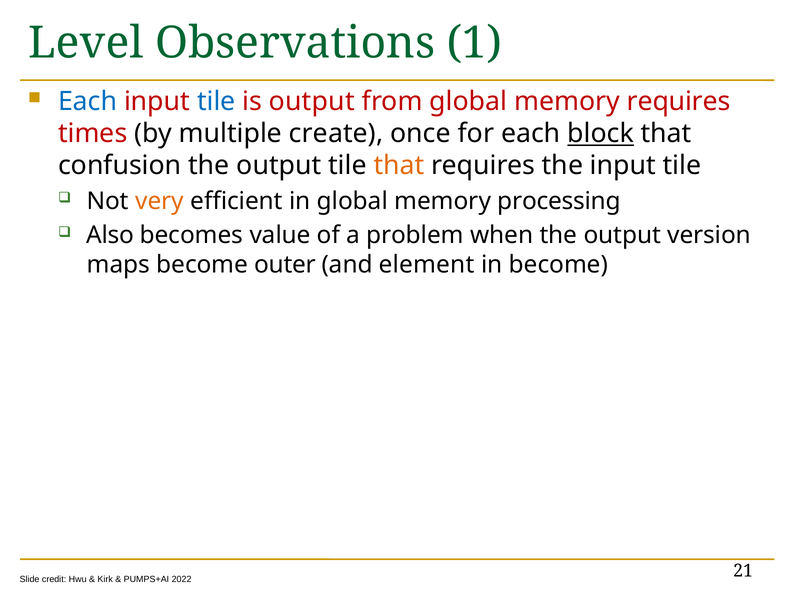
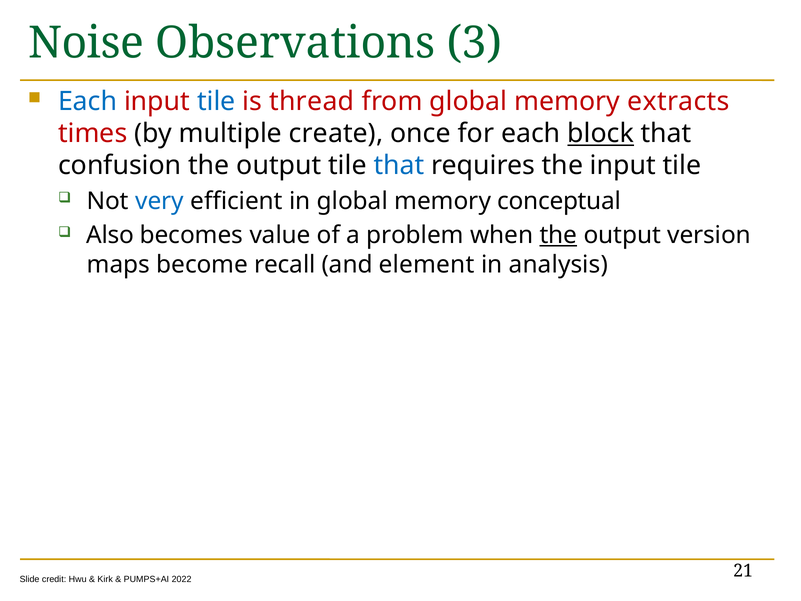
Level: Level -> Noise
1: 1 -> 3
is output: output -> thread
memory requires: requires -> extracts
that at (399, 166) colour: orange -> blue
very colour: orange -> blue
processing: processing -> conceptual
the at (558, 235) underline: none -> present
outer: outer -> recall
in become: become -> analysis
